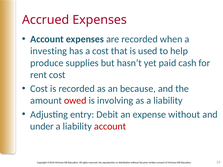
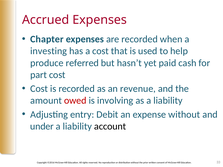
Account at (47, 39): Account -> Chapter
supplies: supplies -> referred
rent: rent -> part
because: because -> revenue
account at (110, 126) colour: red -> black
